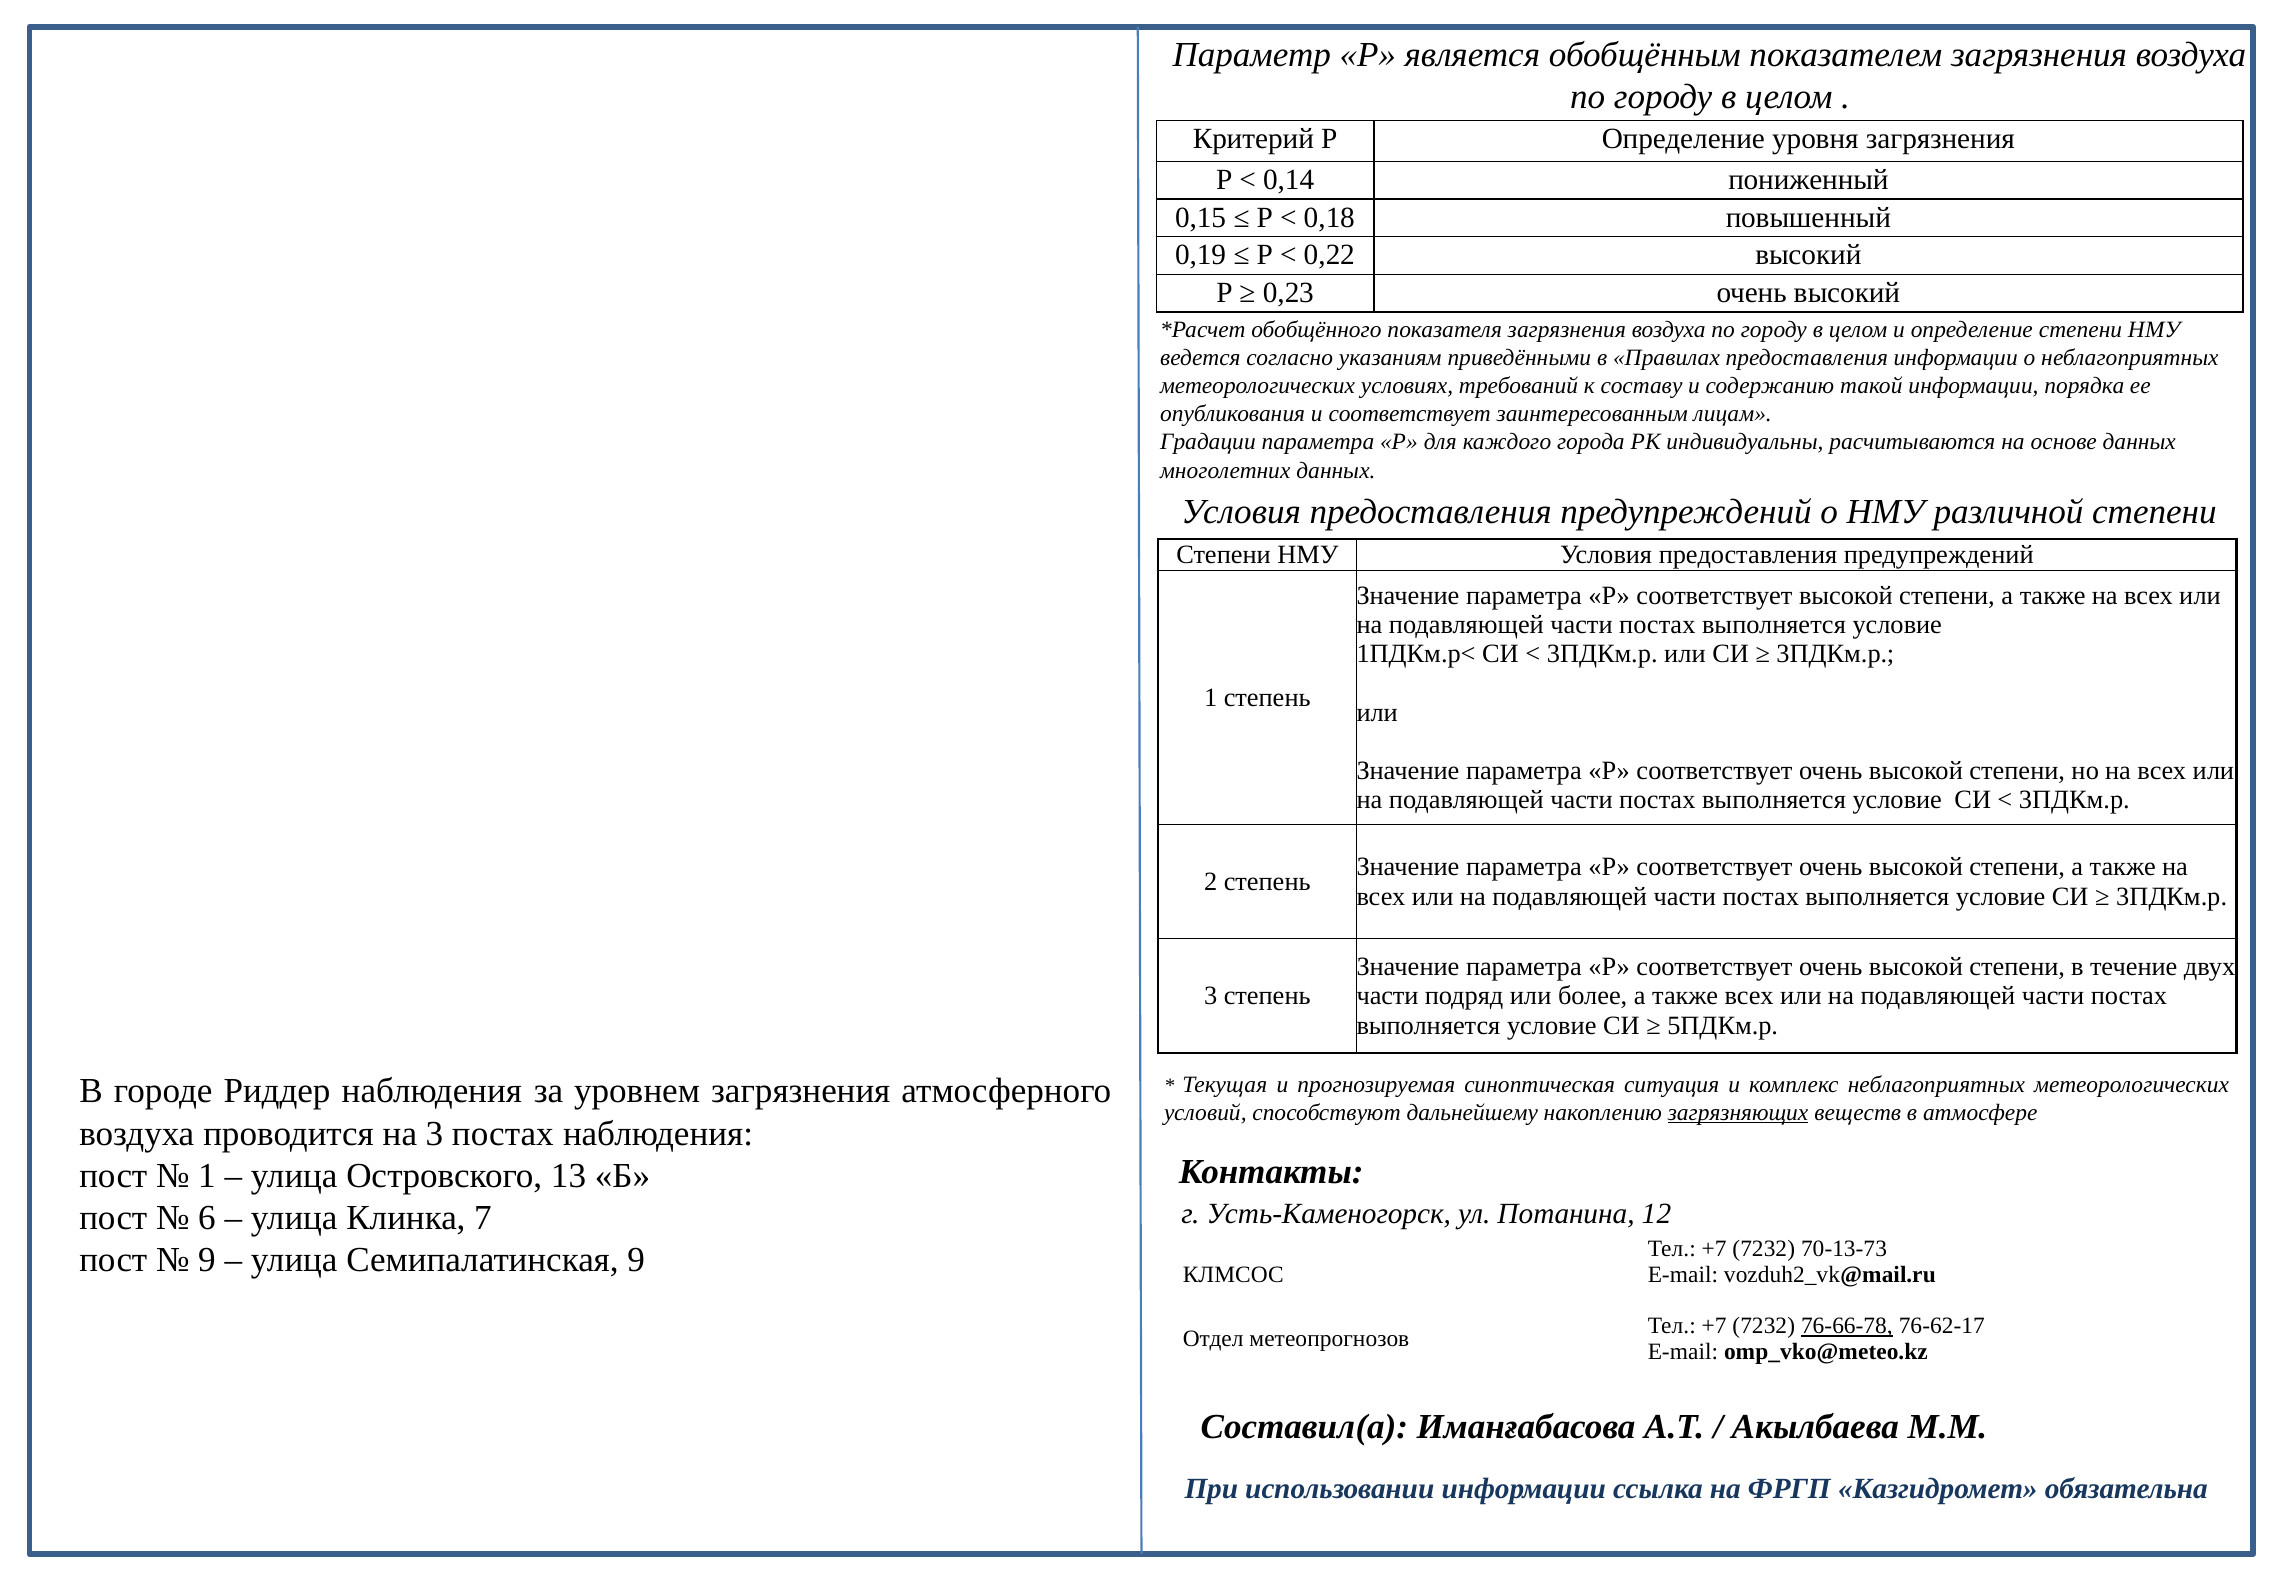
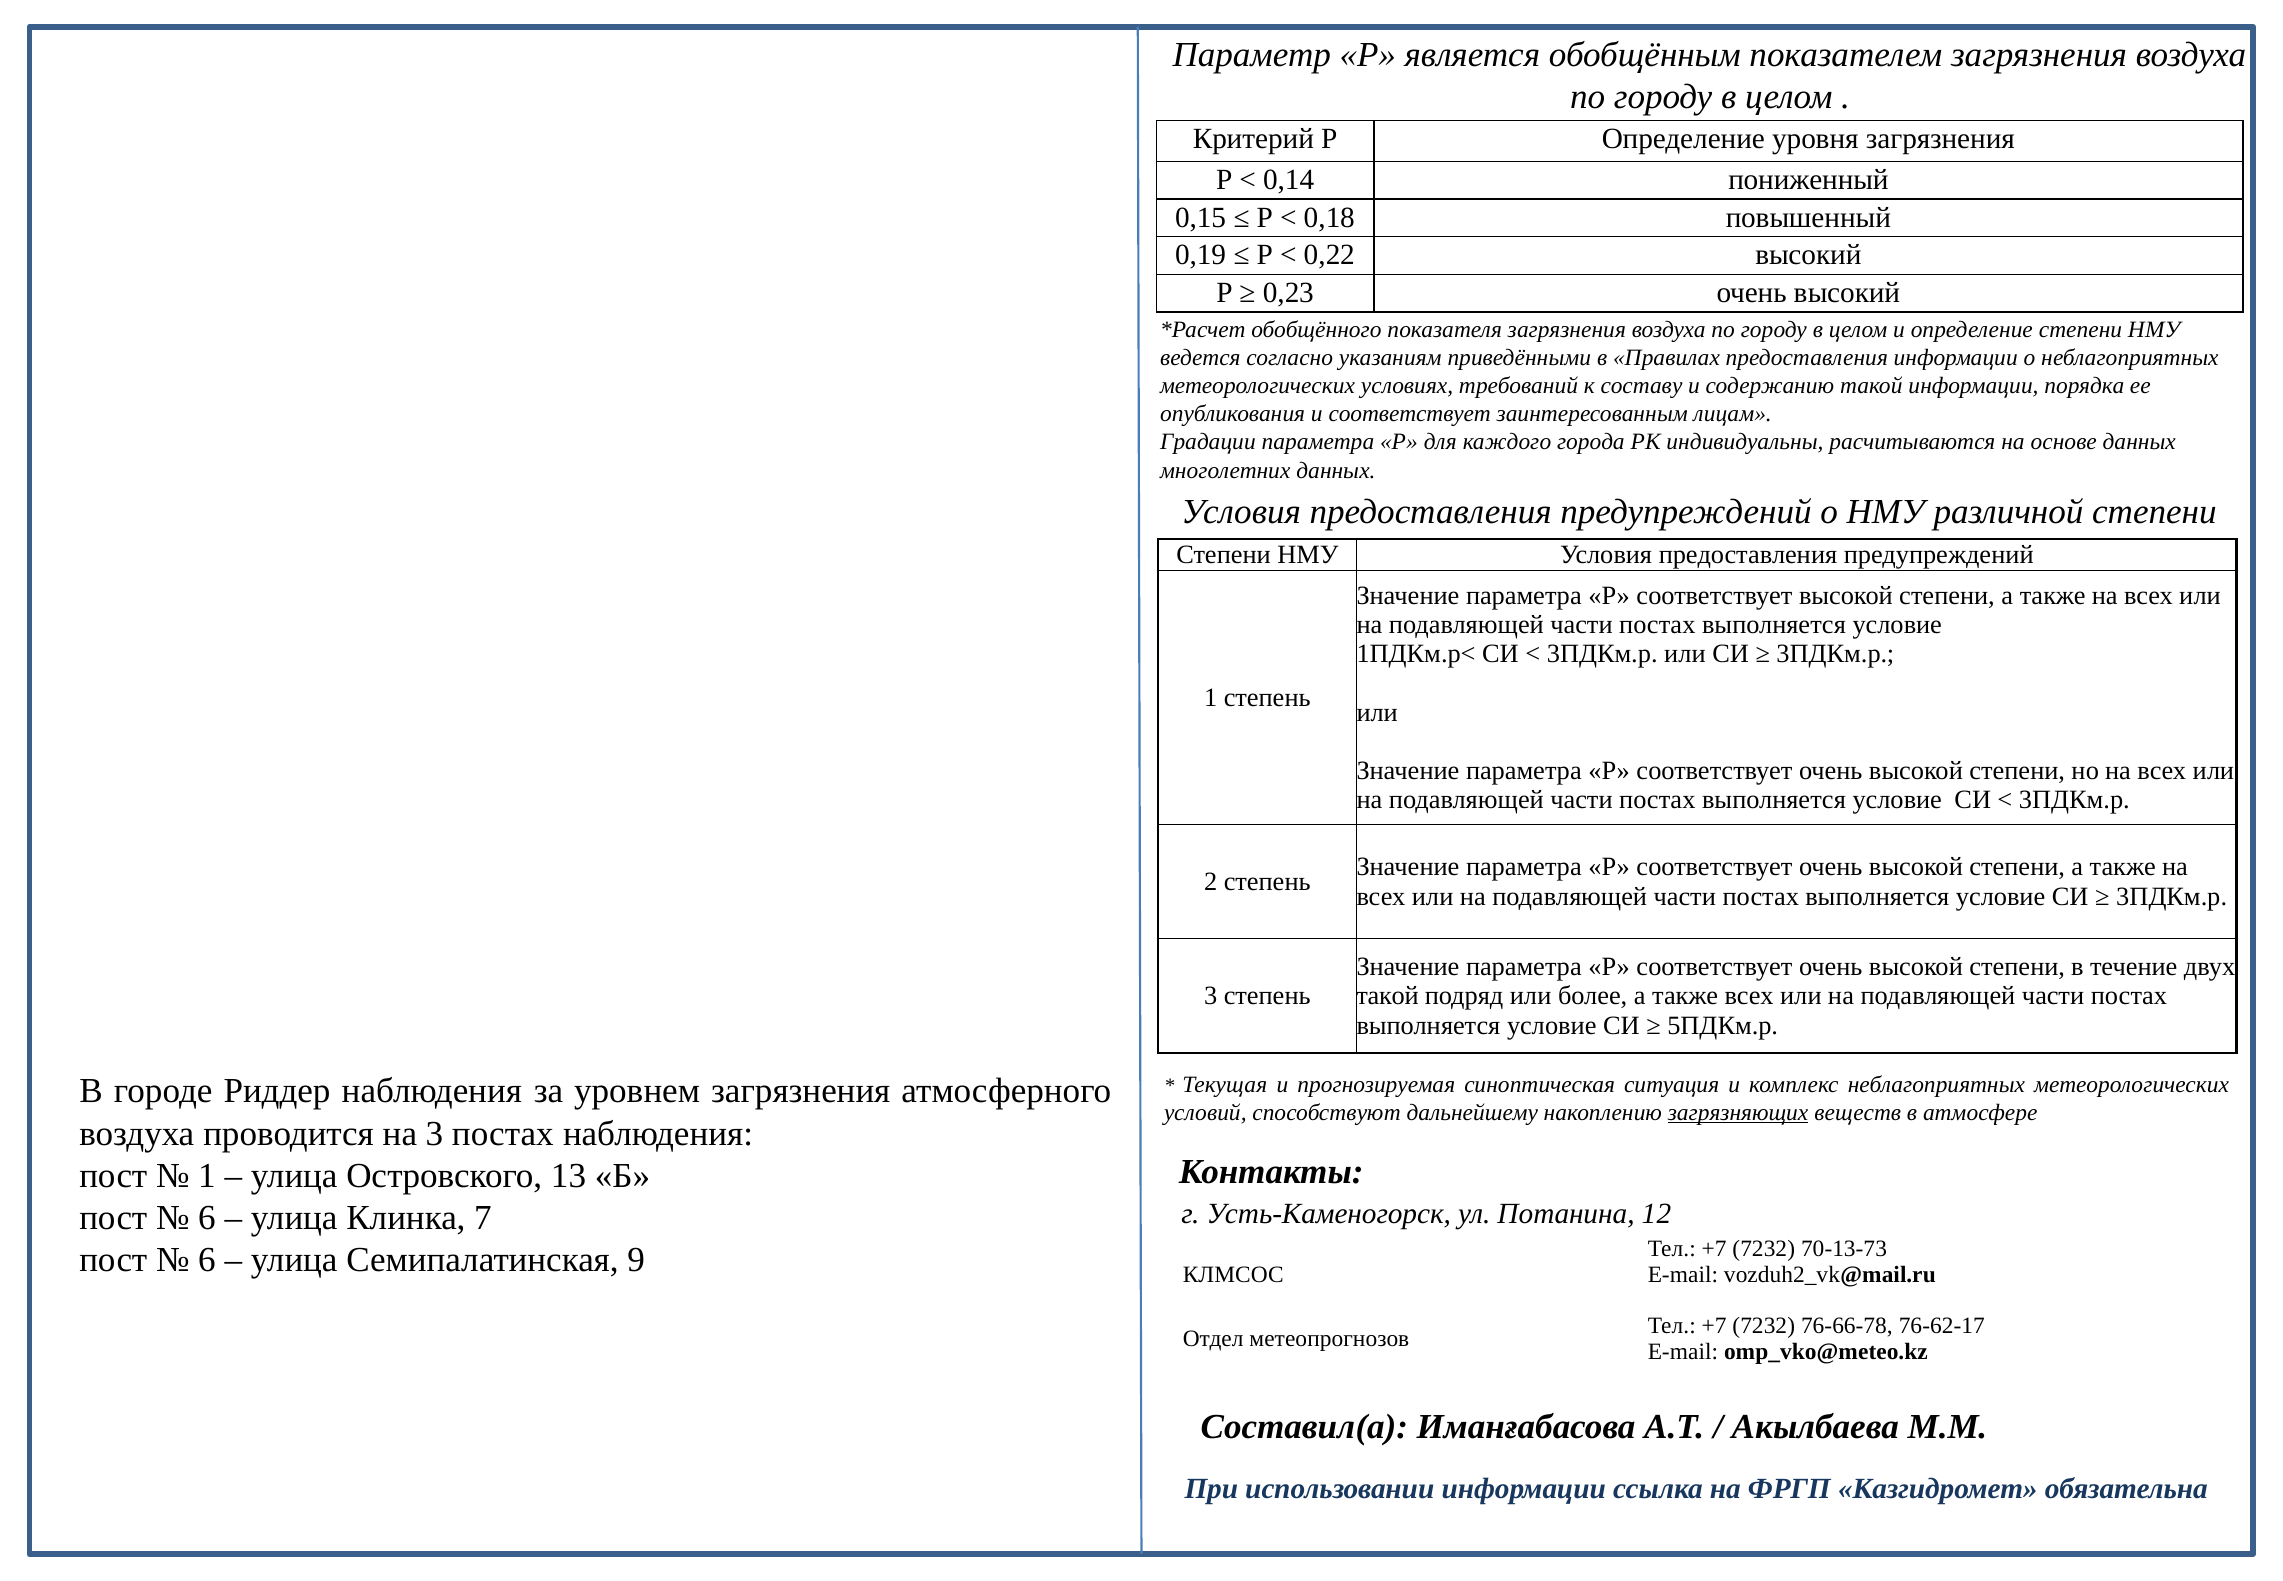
части at (1388, 996): части -> такой
9 at (207, 1260): 9 -> 6
76-66-78 underline: present -> none
